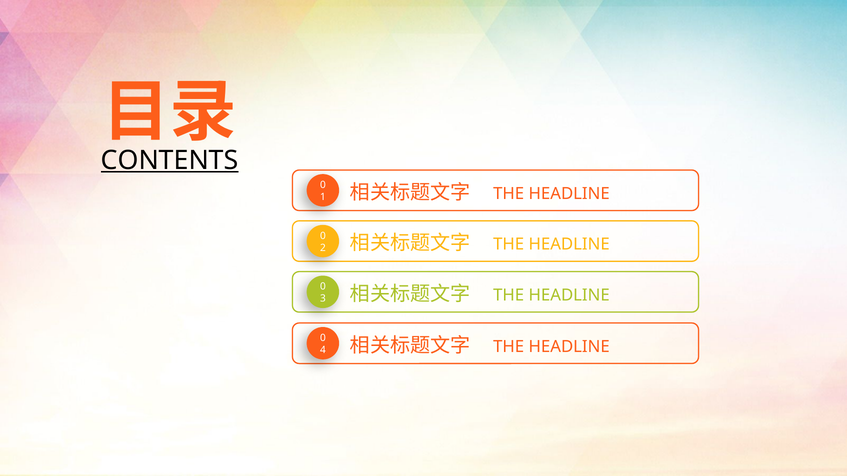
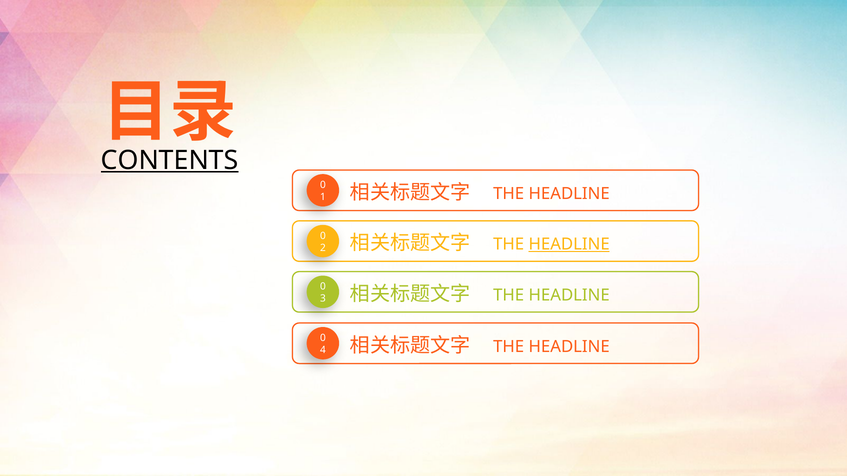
HEADLINE at (569, 245) underline: none -> present
